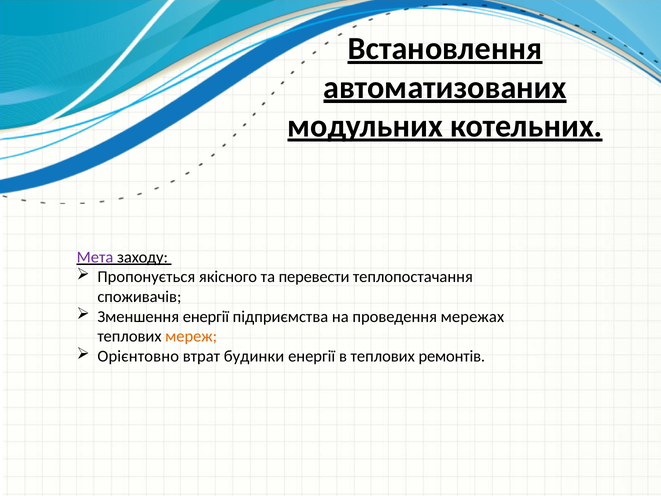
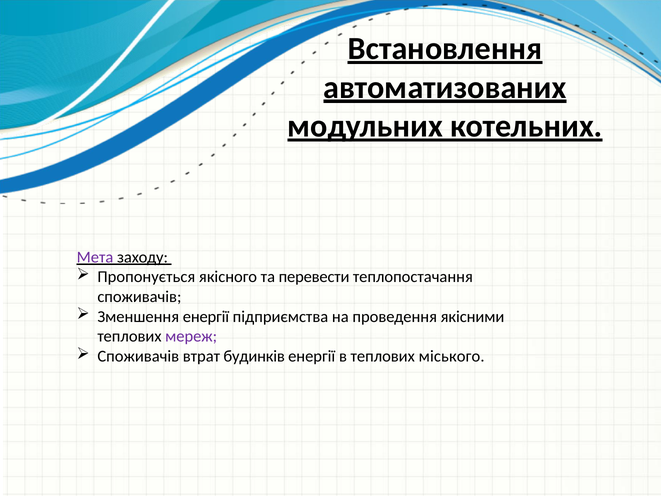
мережах: мережах -> якісними
мереж colour: orange -> purple
Орієнтовно at (138, 356): Орієнтовно -> Споживачів
будинки: будинки -> будинків
ремонтів: ремонтів -> міського
